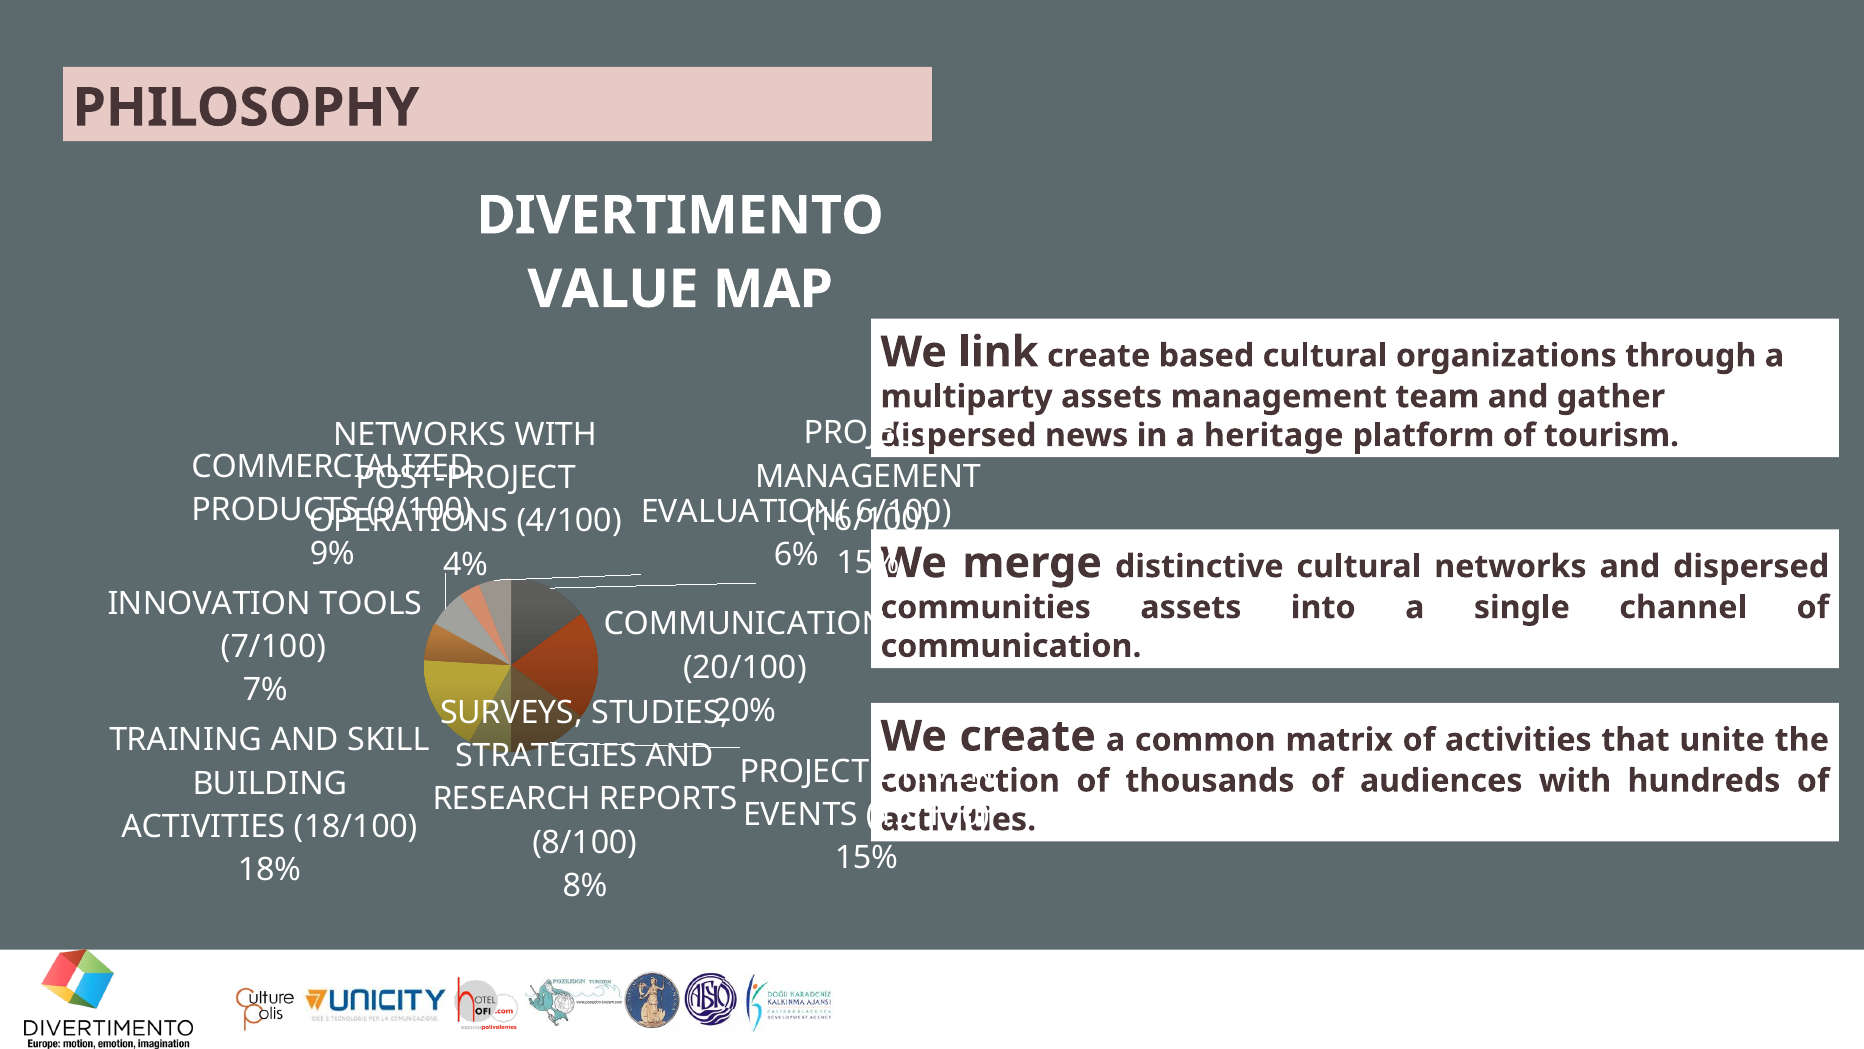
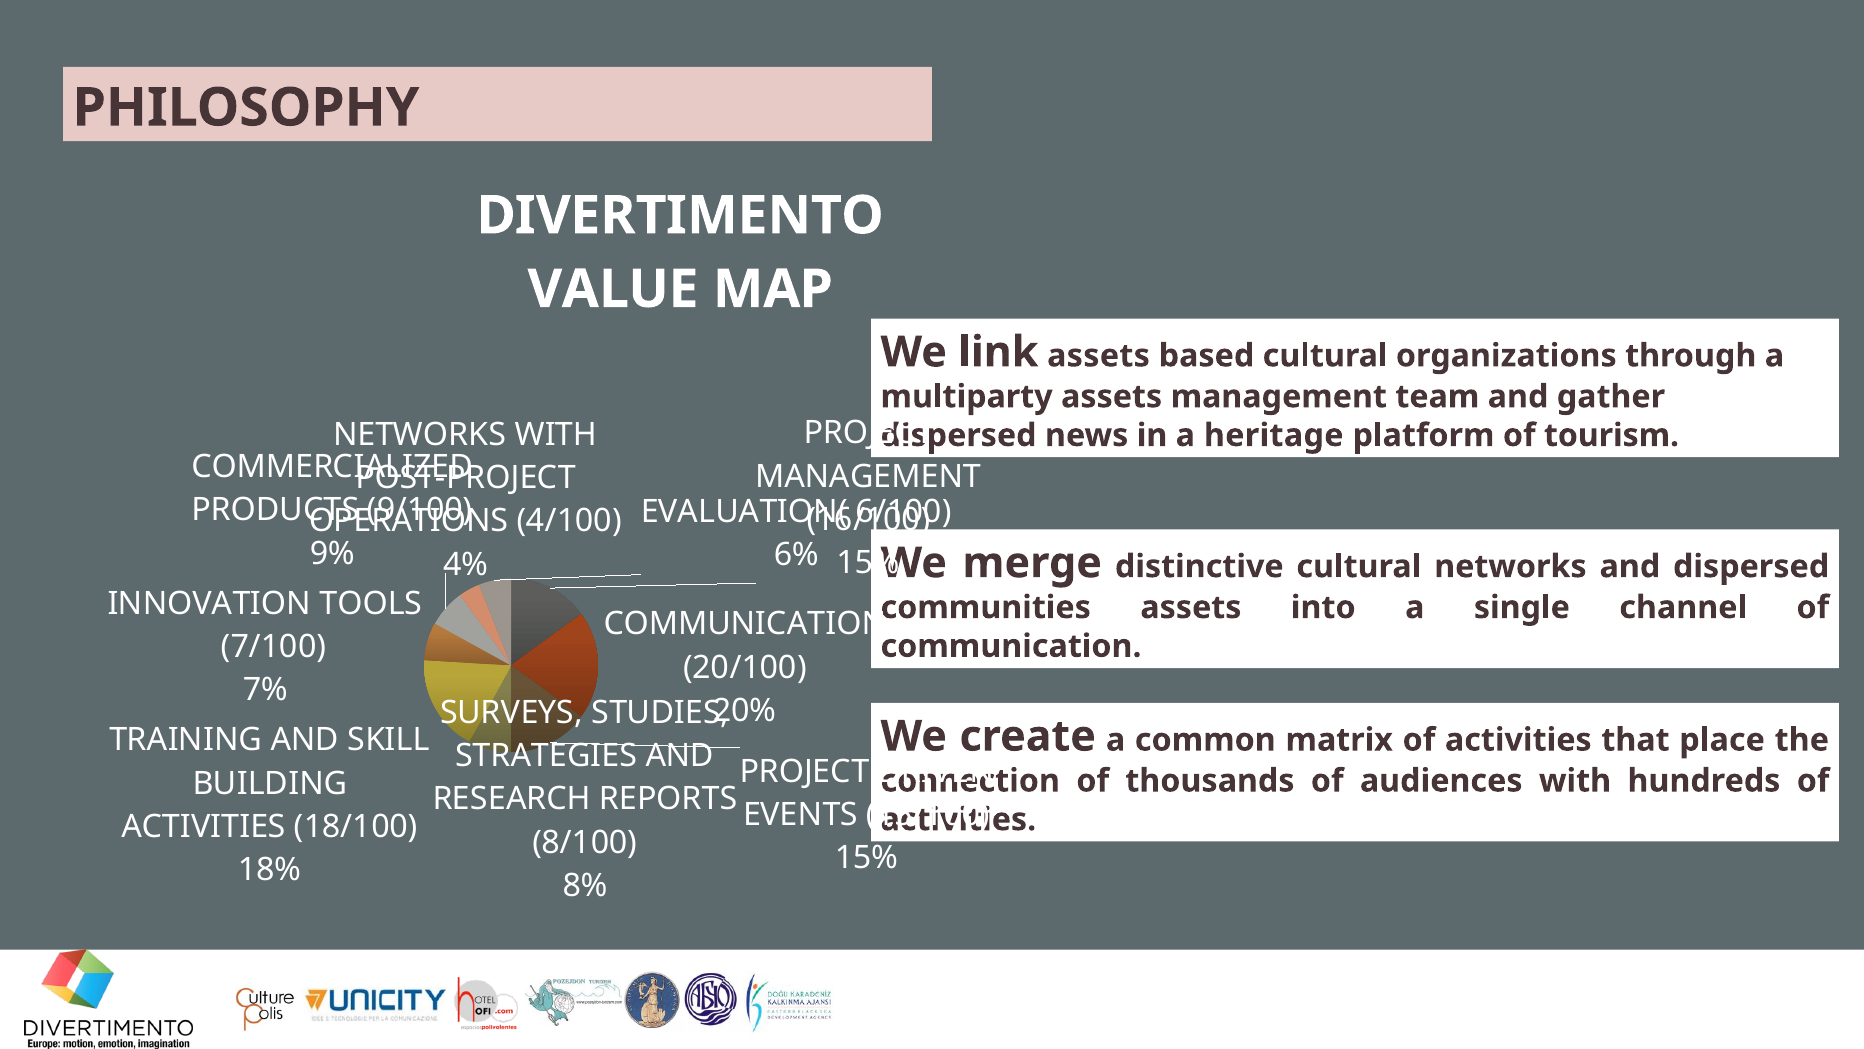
link create: create -> assets
unite: unite -> place
